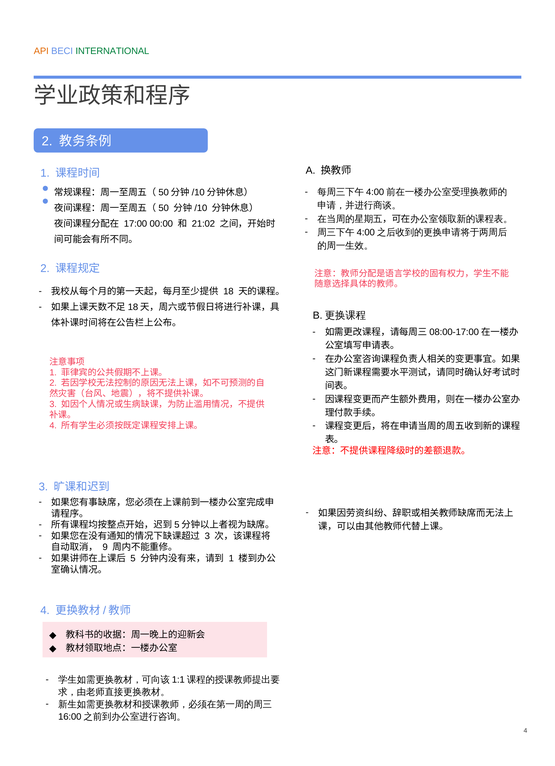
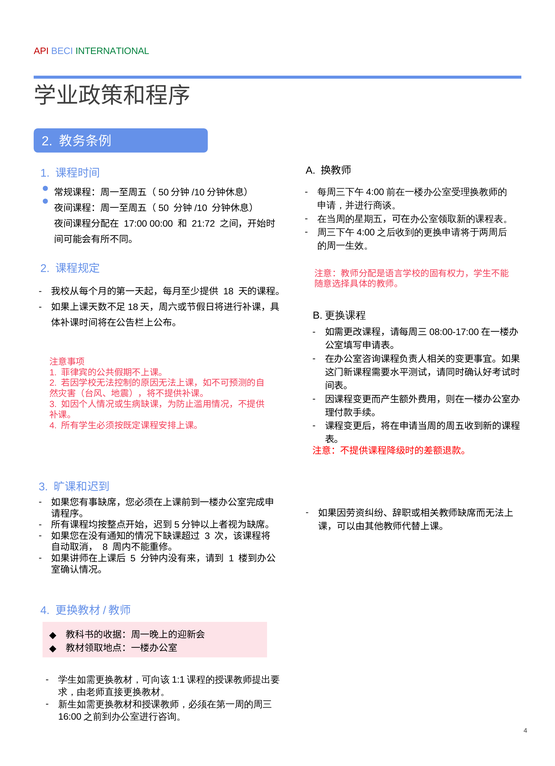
API colour: orange -> red
21:02: 21:02 -> 21:72
9: 9 -> 8
